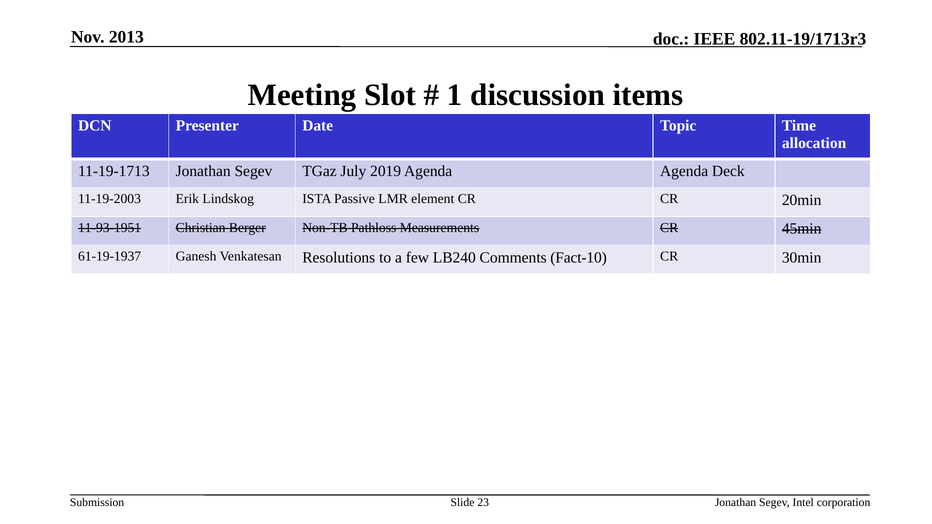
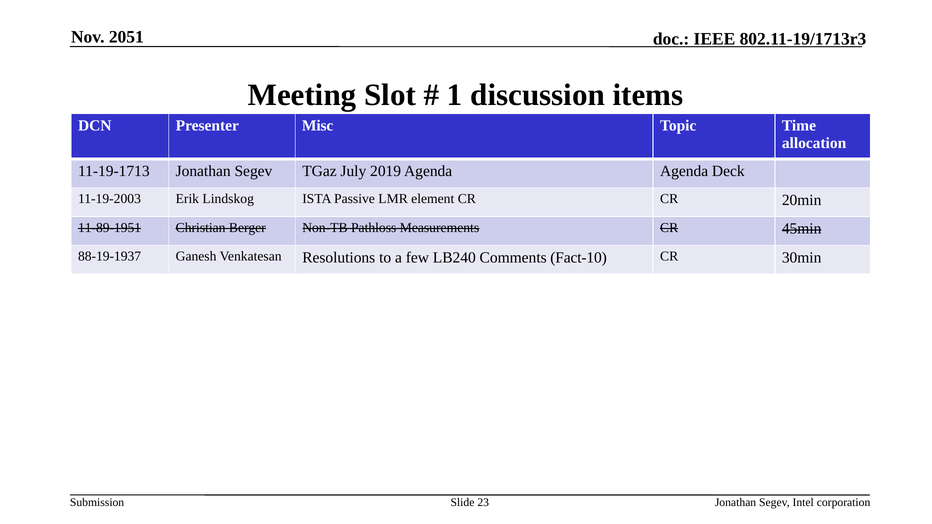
2013: 2013 -> 2051
Date: Date -> Misc
11-93-1951: 11-93-1951 -> 11-89-1951
61-19-1937: 61-19-1937 -> 88-19-1937
